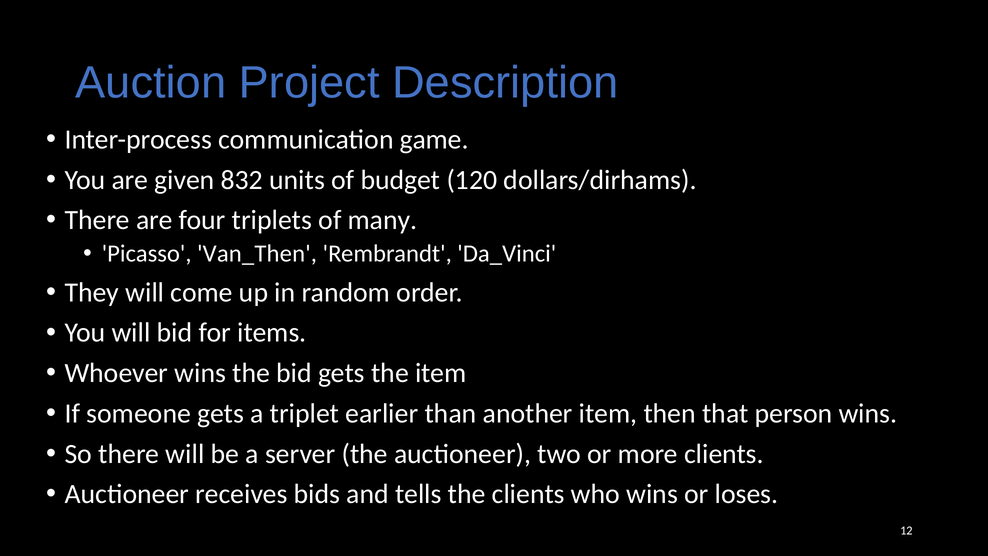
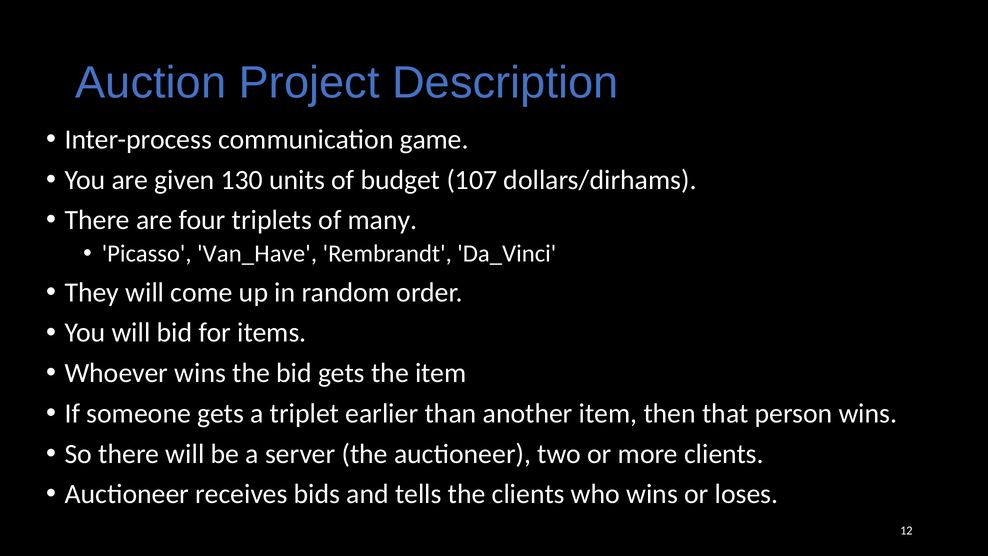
832: 832 -> 130
120: 120 -> 107
Van_Then: Van_Then -> Van_Have
